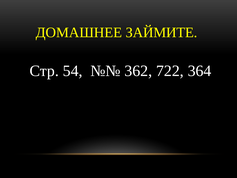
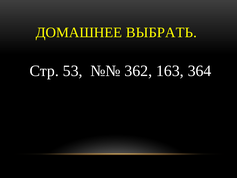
ЗАЙМИТЕ: ЗАЙМИТЕ -> ВЫБРАТЬ
54: 54 -> 53
722: 722 -> 163
